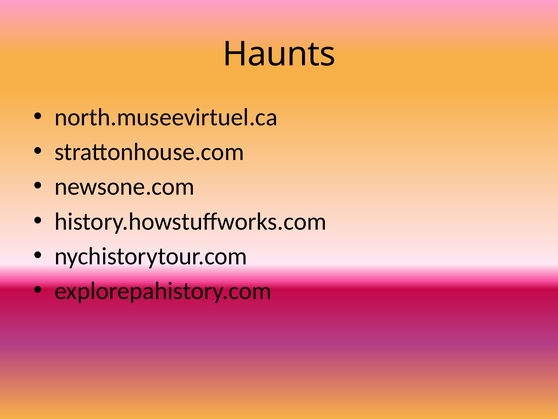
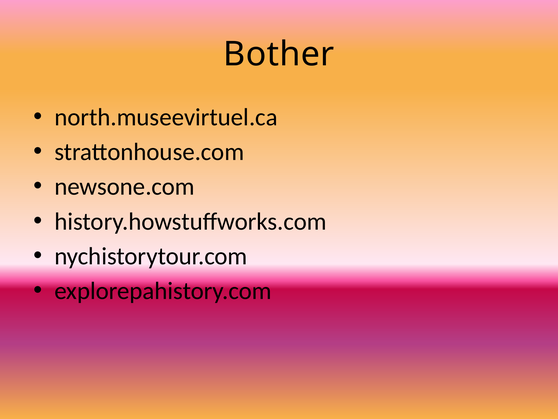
Haunts: Haunts -> Bother
